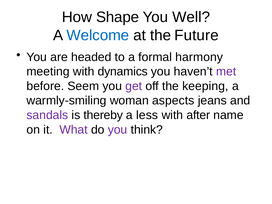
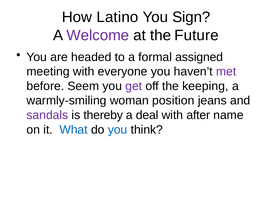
Shape: Shape -> Latino
Well: Well -> Sign
Welcome colour: blue -> purple
harmony: harmony -> assigned
dynamics: dynamics -> everyone
aspects: aspects -> position
less: less -> deal
What colour: purple -> blue
you at (118, 130) colour: purple -> blue
